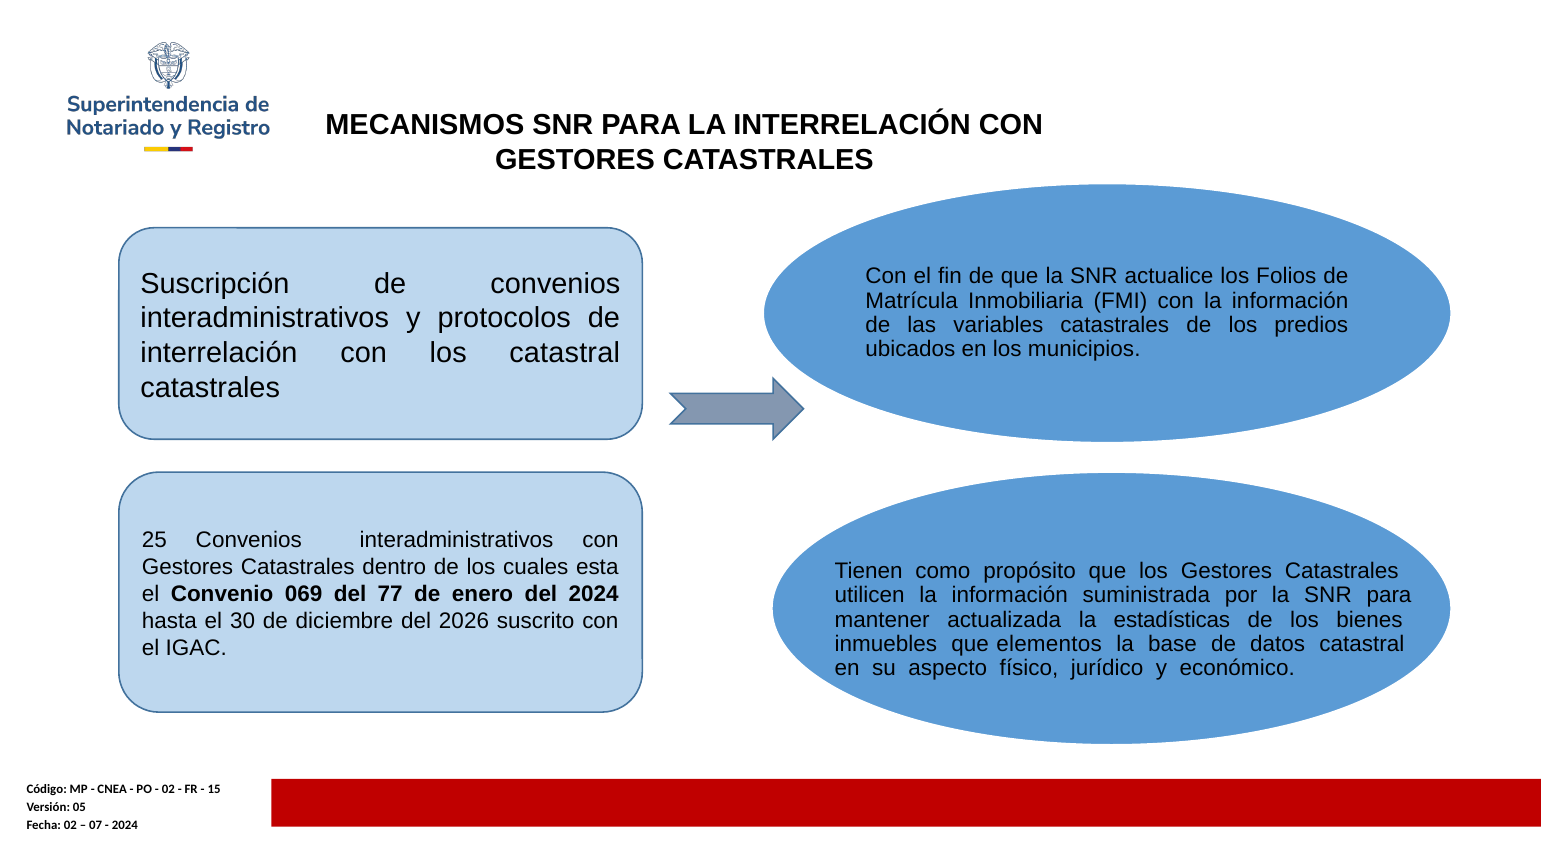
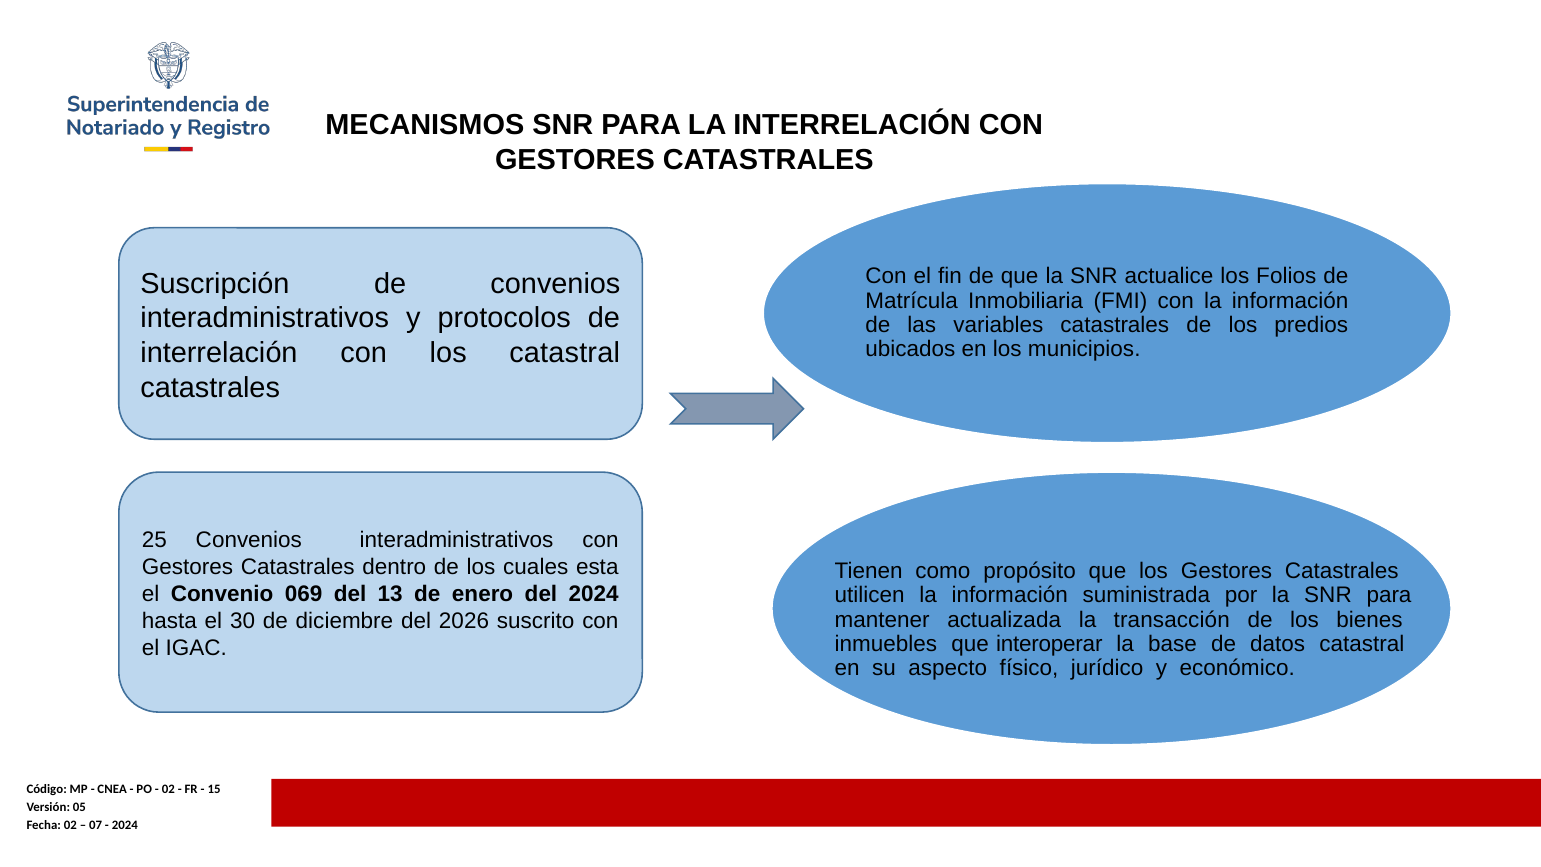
77: 77 -> 13
estadísticas: estadísticas -> transacción
elementos: elementos -> interoperar
